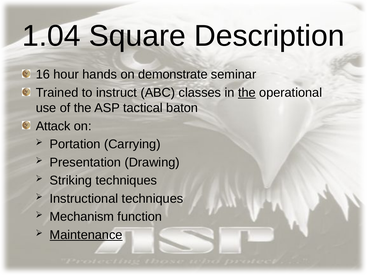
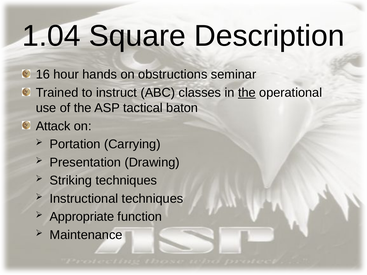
demonstrate: demonstrate -> obstructions
Mechanism: Mechanism -> Appropriate
Maintenance underline: present -> none
